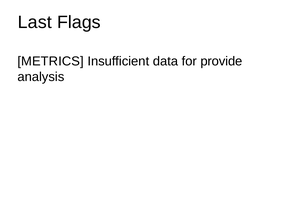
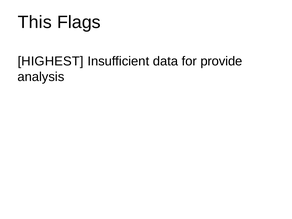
Last: Last -> This
METRICS: METRICS -> HIGHEST
